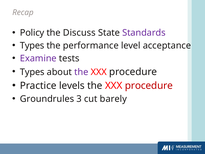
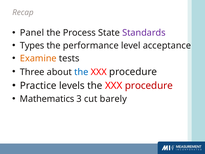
Policy: Policy -> Panel
Discuss: Discuss -> Process
Examine colour: purple -> orange
Types at (32, 72): Types -> Three
the at (81, 72) colour: purple -> blue
Groundrules: Groundrules -> Mathematics
